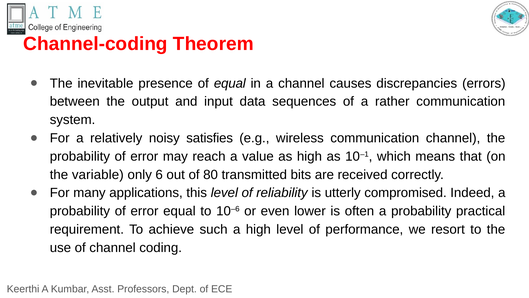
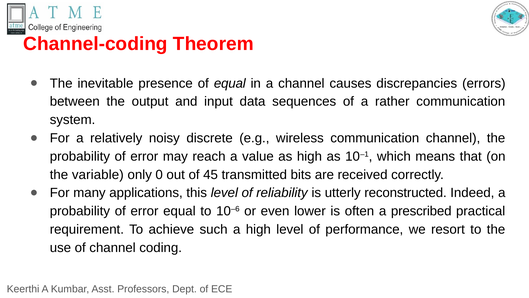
satisfies: satisfies -> discrete
6: 6 -> 0
80: 80 -> 45
compromised: compromised -> reconstructed
often a probability: probability -> prescribed
